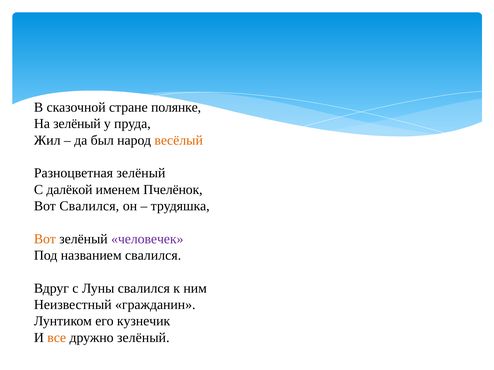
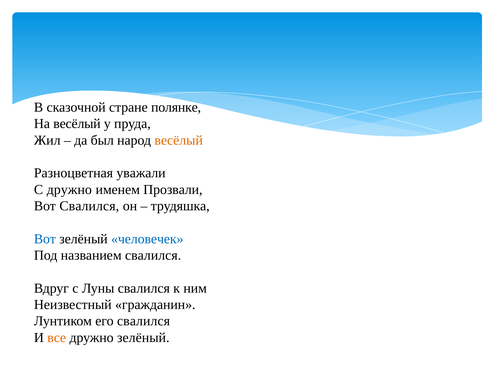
На зелёный: зелёный -> весёлый
Разноцветная зелёный: зелёный -> уважали
С далёкой: далёкой -> дружно
Пчелёнок: Пчелёнок -> Прозвали
Вот at (45, 239) colour: orange -> blue
человечек colour: purple -> blue
его кузнечик: кузнечик -> свалился
